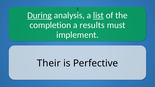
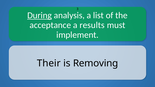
list underline: present -> none
completion: completion -> acceptance
Perfective: Perfective -> Removing
